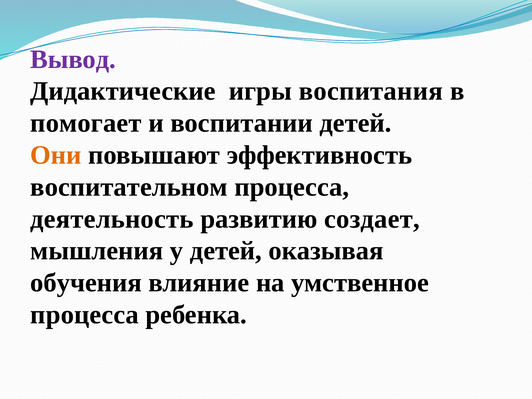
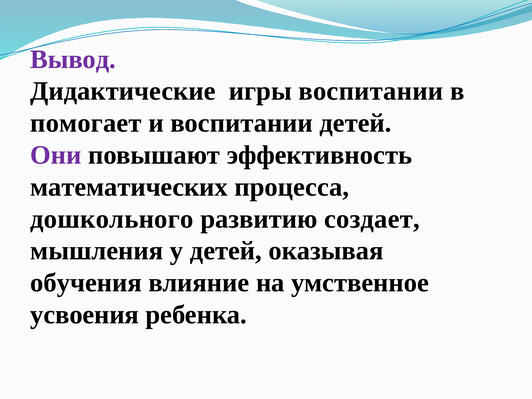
игры воспитания: воспитания -> воспитании
Они colour: orange -> purple
воспитательном: воспитательном -> математических
деятельность: деятельность -> дошкольного
процесса at (84, 315): процесса -> усвоения
